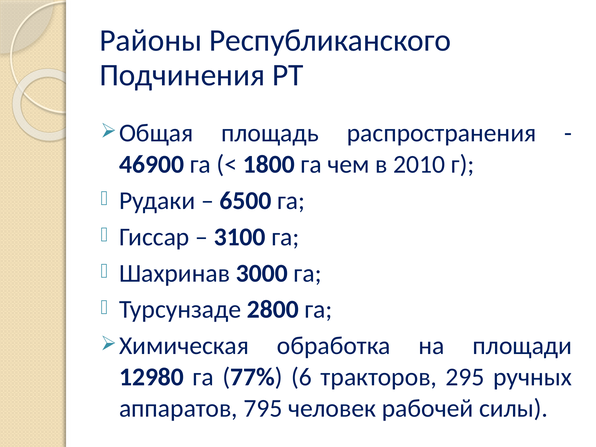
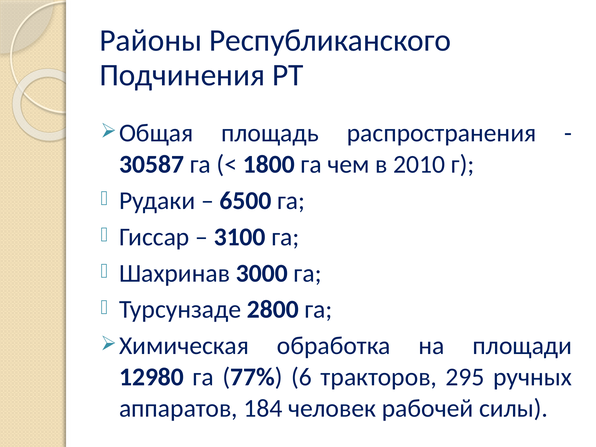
46900: 46900 -> 30587
795: 795 -> 184
